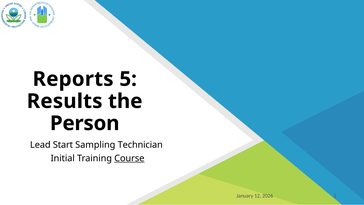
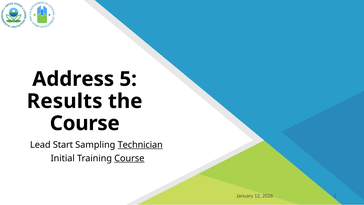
Reports: Reports -> Address
Person at (85, 123): Person -> Course
Technician underline: none -> present
